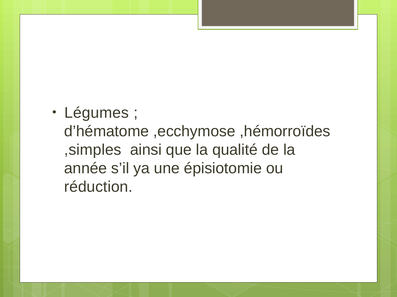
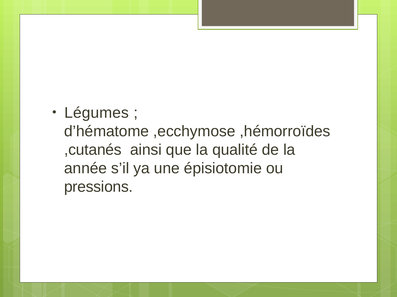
,simples: ,simples -> ,cutanés
réduction: réduction -> pressions
